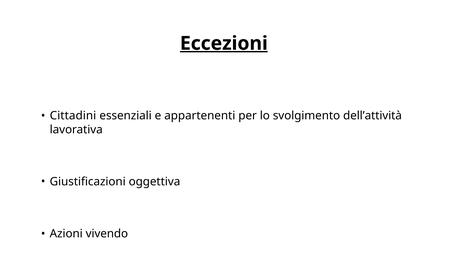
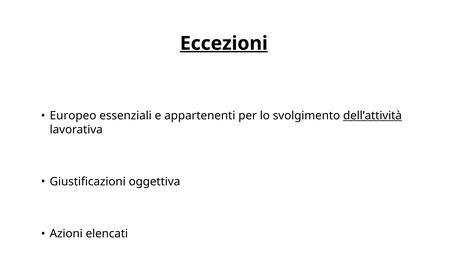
Cittadini: Cittadini -> Europeo
dell’attività underline: none -> present
vivendo: vivendo -> elencati
